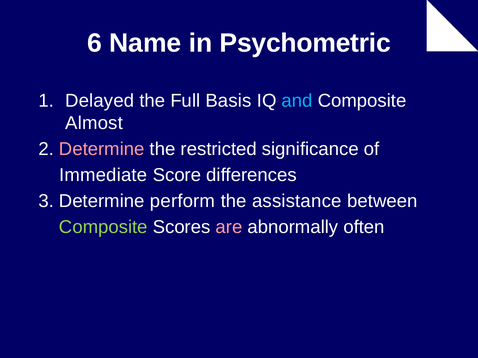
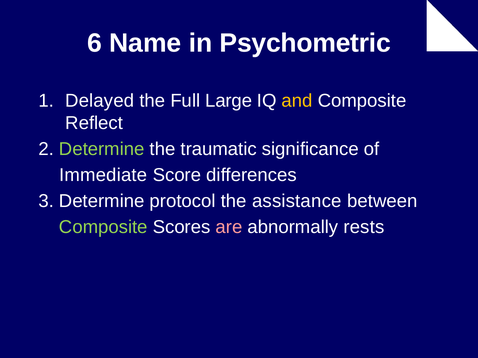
Basis: Basis -> Large
and colour: light blue -> yellow
Almost: Almost -> Reflect
Determine at (102, 149) colour: pink -> light green
restricted: restricted -> traumatic
perform: perform -> protocol
often: often -> rests
